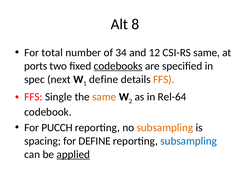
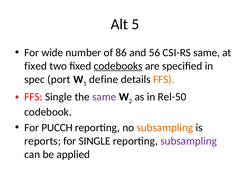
8: 8 -> 5
total: total -> wide
34: 34 -> 86
12: 12 -> 56
ports at (36, 66): ports -> fixed
next: next -> port
same at (104, 97) colour: orange -> purple
Rel-64: Rel-64 -> Rel-50
spacing: spacing -> reports
for DEFINE: DEFINE -> SINGLE
subsampling at (189, 141) colour: blue -> purple
applied underline: present -> none
